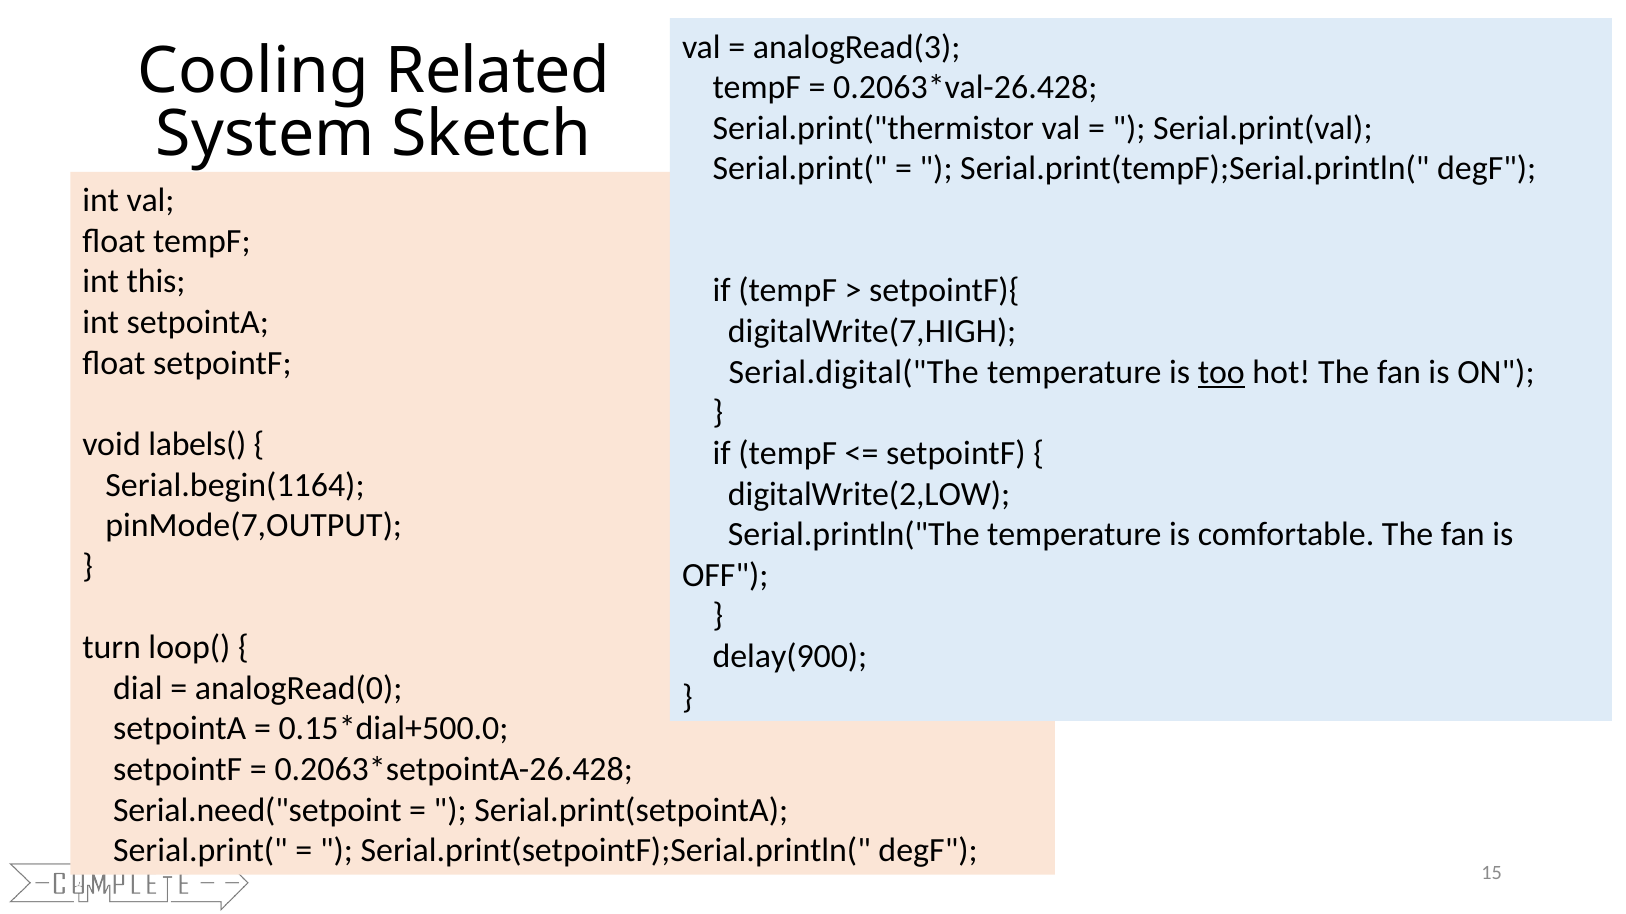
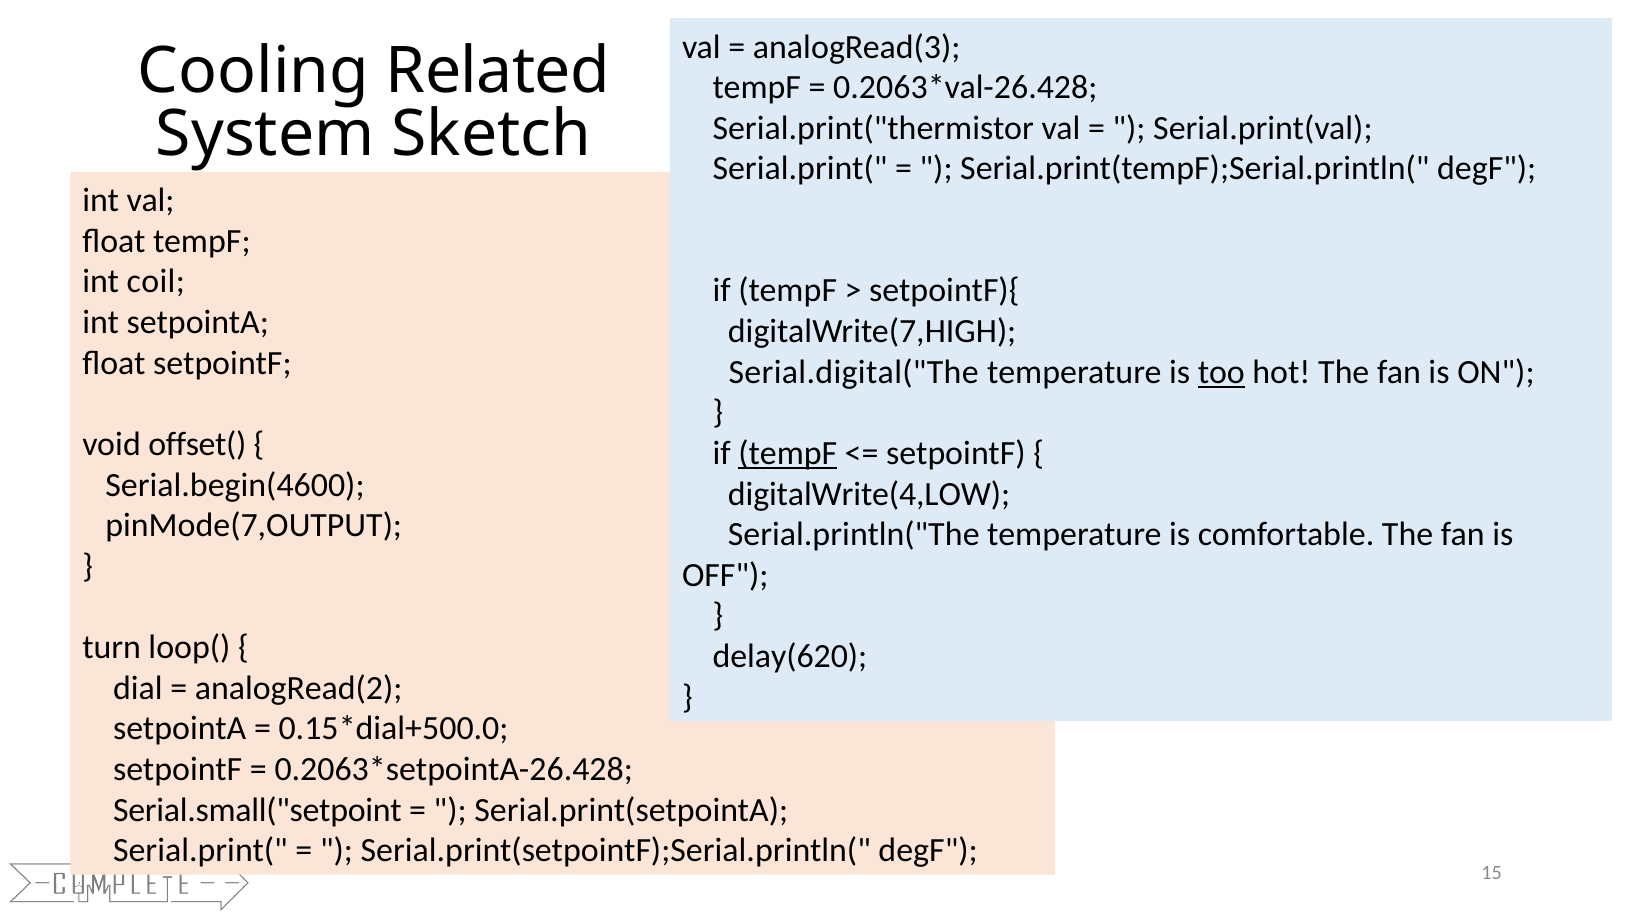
this: this -> coil
labels(: labels( -> offset(
tempF at (788, 454) underline: none -> present
Serial.begin(1164: Serial.begin(1164 -> Serial.begin(4600
digitalWrite(2,LOW: digitalWrite(2,LOW -> digitalWrite(4,LOW
delay(900: delay(900 -> delay(620
analogRead(0: analogRead(0 -> analogRead(2
Serial.need("setpoint: Serial.need("setpoint -> Serial.small("setpoint
